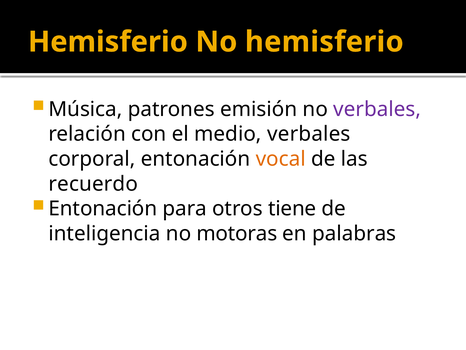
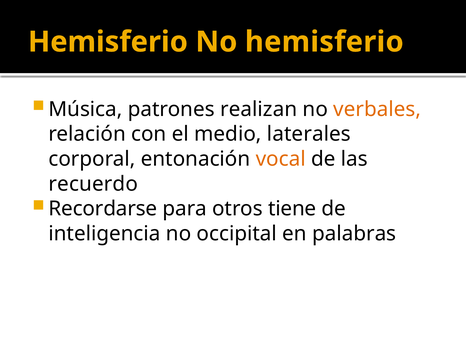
emisión: emisión -> realizan
verbales at (377, 109) colour: purple -> orange
medio verbales: verbales -> laterales
Entonación at (103, 208): Entonación -> Recordarse
motoras: motoras -> occipital
